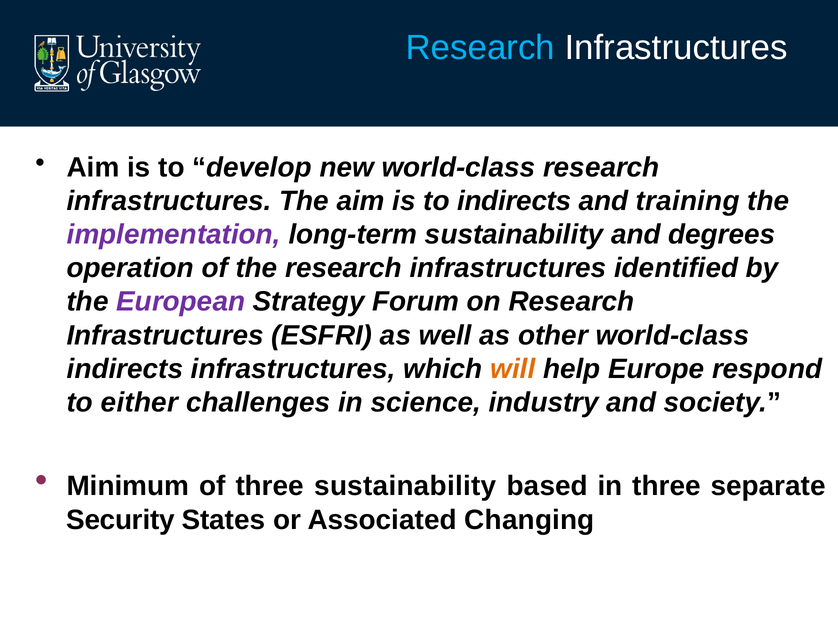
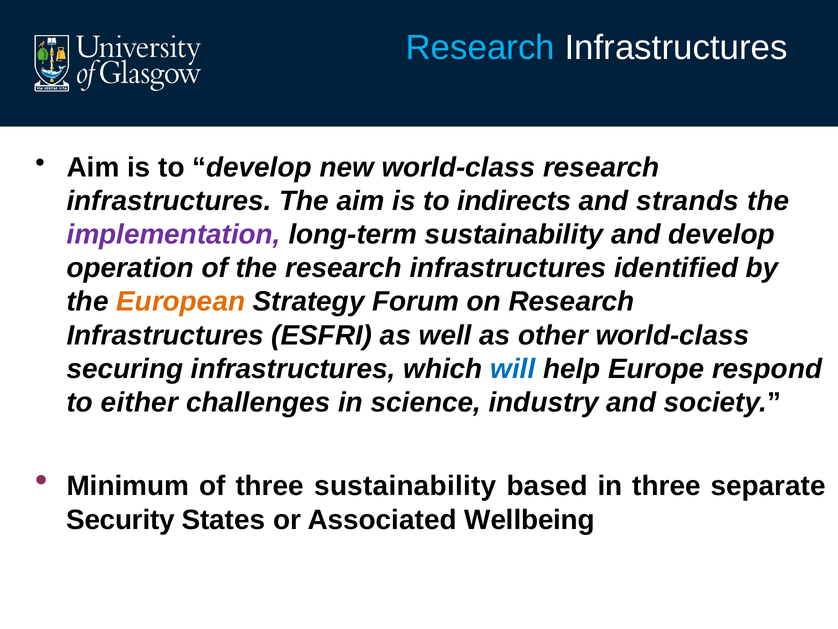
training: training -> strands
and degrees: degrees -> develop
European colour: purple -> orange
indirects at (125, 369): indirects -> securing
will colour: orange -> blue
Changing: Changing -> Wellbeing
